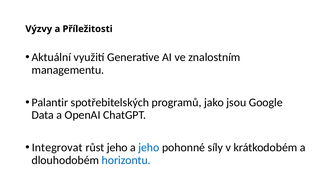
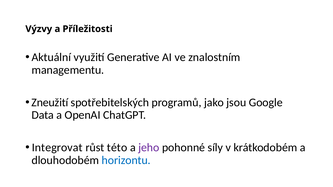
Palantir: Palantir -> Zneužití
růst jeho: jeho -> této
jeho at (149, 148) colour: blue -> purple
